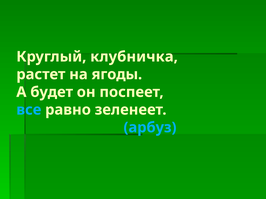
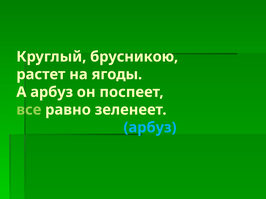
клубничка: клубничка -> брусникою
А будет: будет -> арбуз
все colour: light blue -> light green
